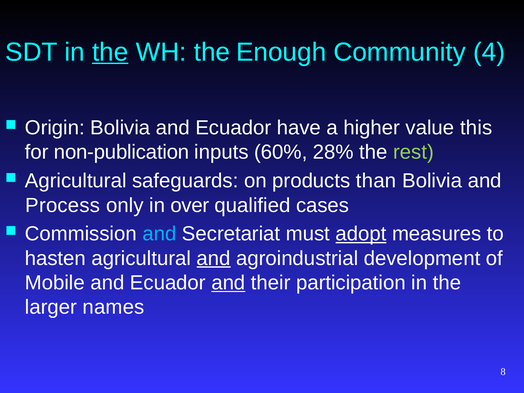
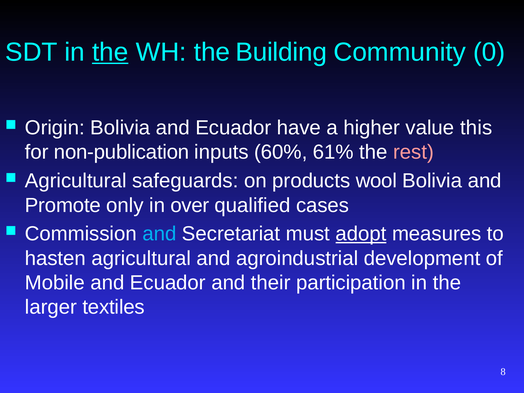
Enough: Enough -> Building
4: 4 -> 0
28%: 28% -> 61%
rest colour: light green -> pink
than: than -> wool
Process: Process -> Promote
and at (214, 258) underline: present -> none
and at (228, 283) underline: present -> none
names: names -> textiles
